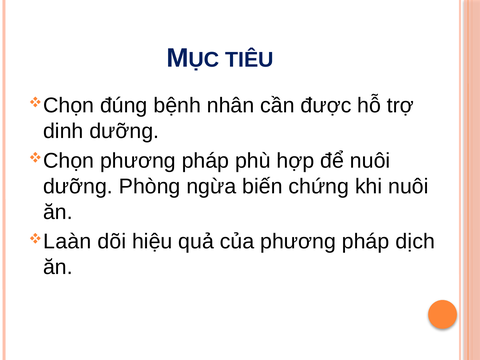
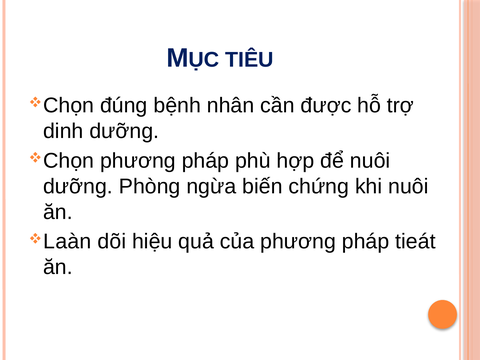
dịch: dịch -> tieát
